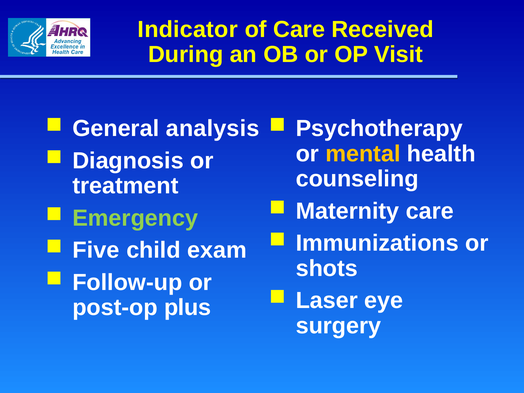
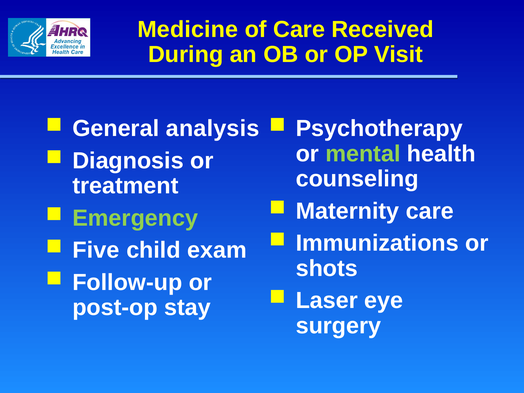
Indicator: Indicator -> Medicine
mental colour: yellow -> light green
plus: plus -> stay
